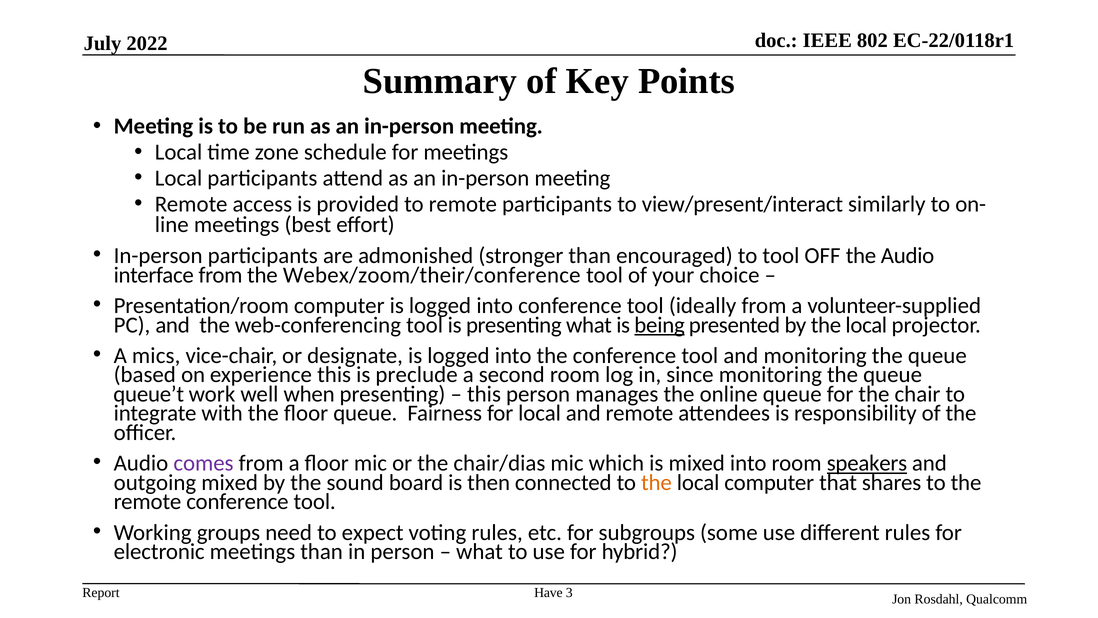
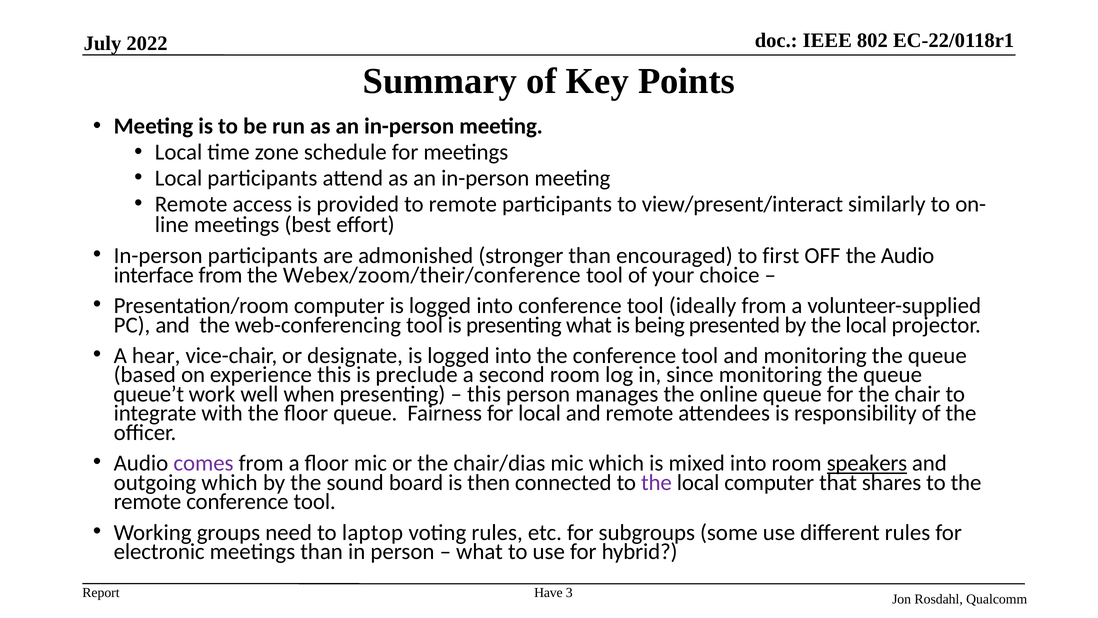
to tool: tool -> first
being underline: present -> none
mics: mics -> hear
outgoing mixed: mixed -> which
the at (656, 482) colour: orange -> purple
expect: expect -> laptop
